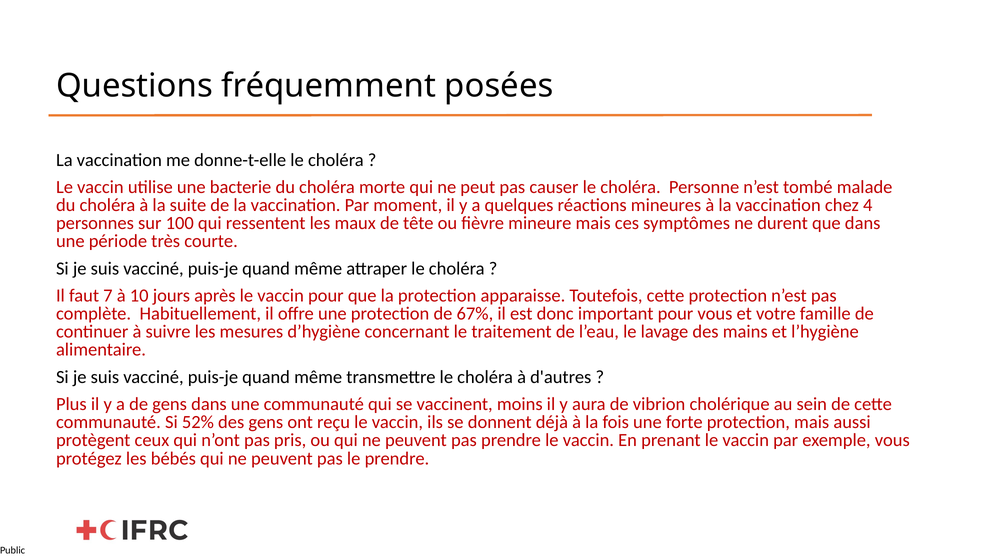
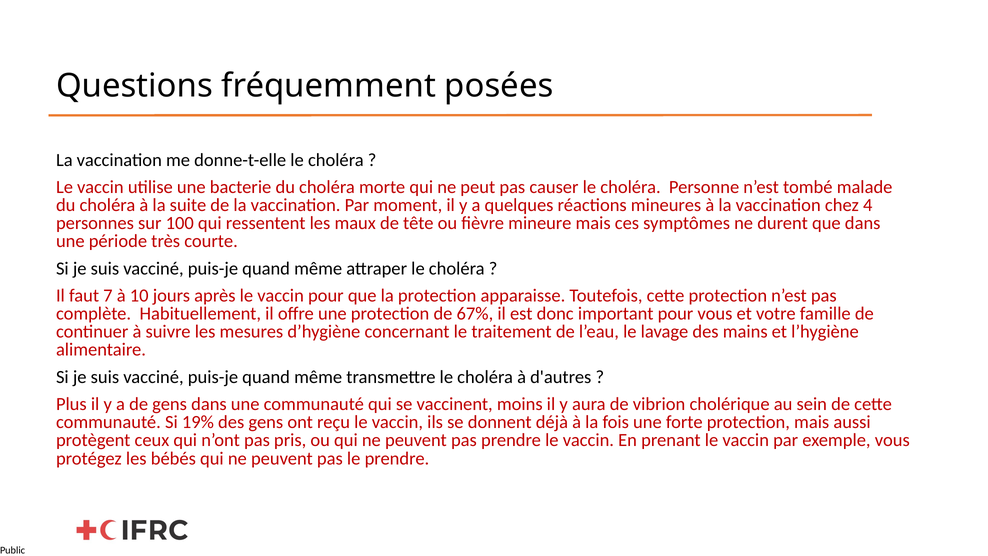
52%: 52% -> 19%
